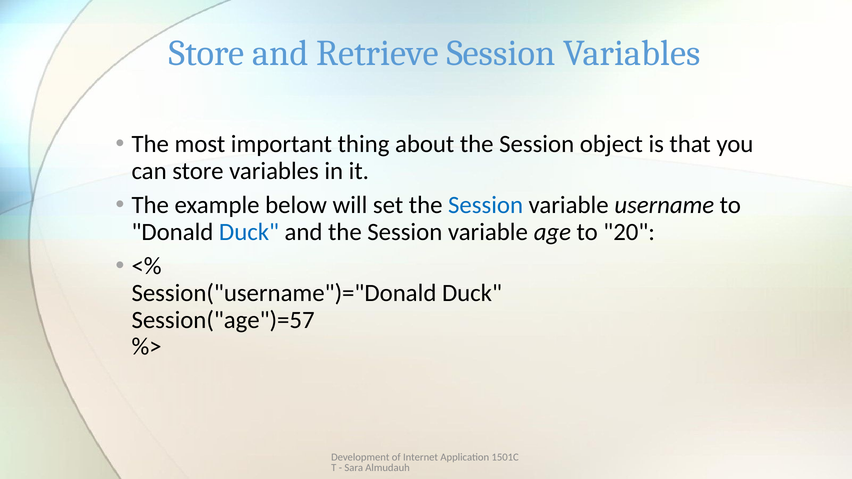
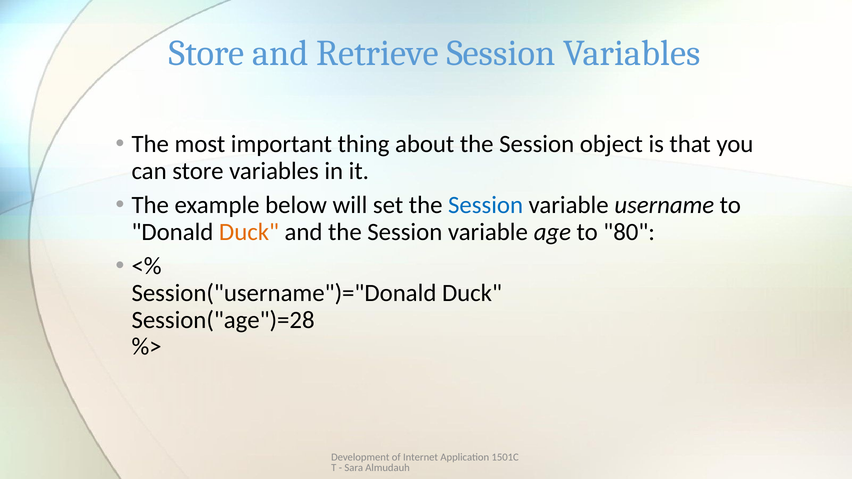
Duck at (249, 232) colour: blue -> orange
20: 20 -> 80
Session("age")=57: Session("age")=57 -> Session("age")=28
